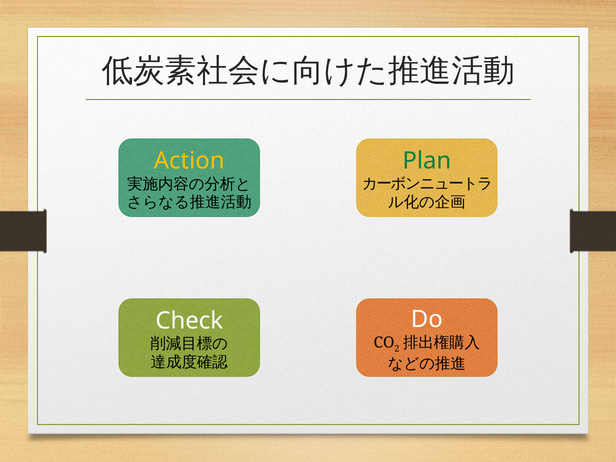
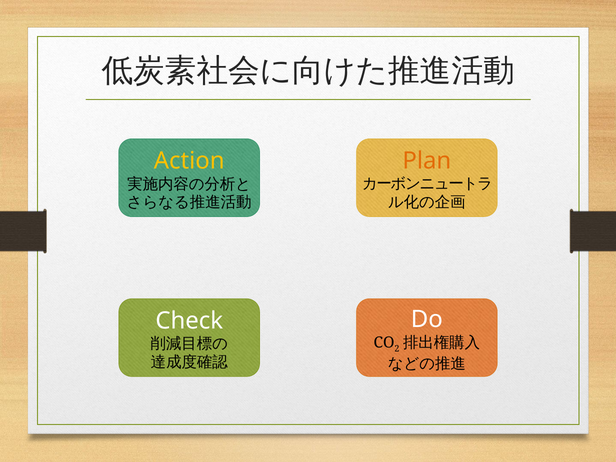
Plan colour: green -> orange
